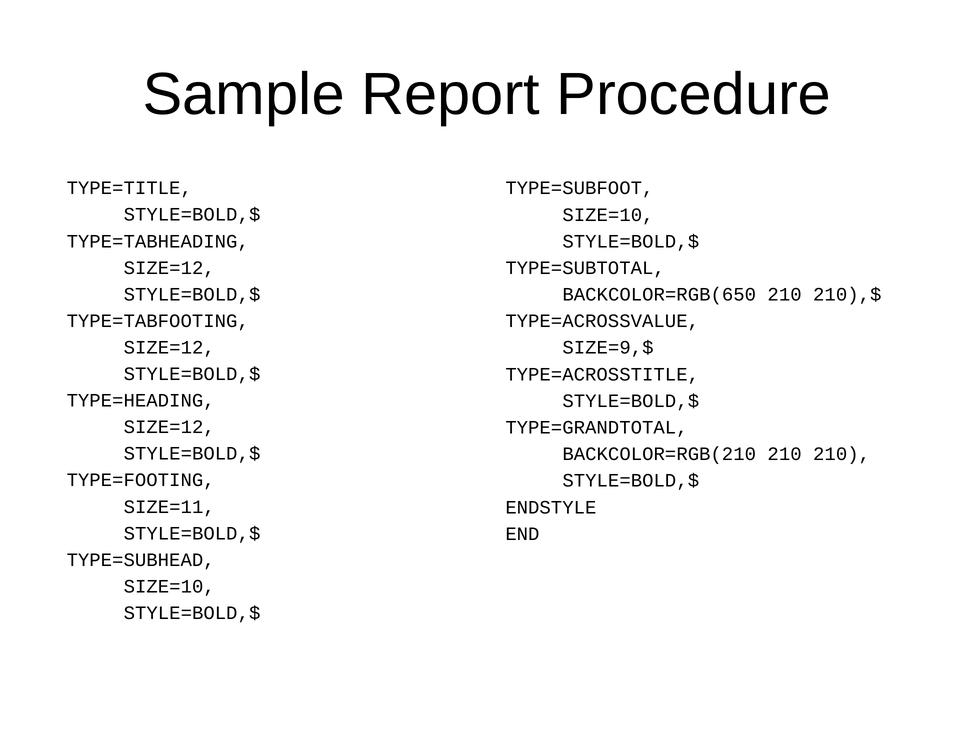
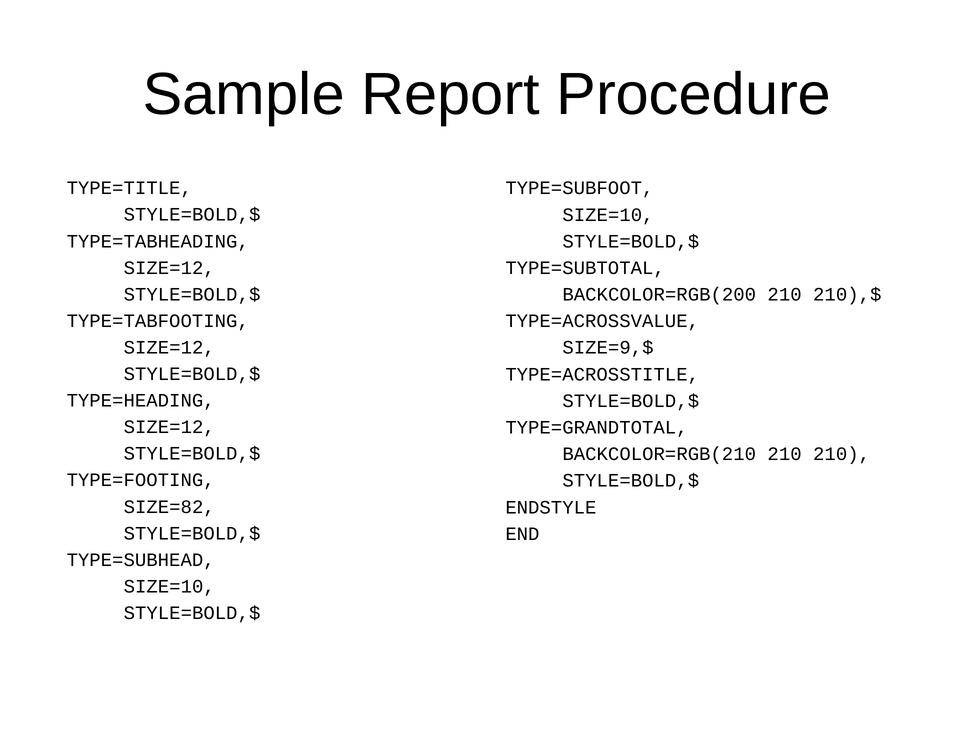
BACKCOLOR=RGB(650: BACKCOLOR=RGB(650 -> BACKCOLOR=RGB(200
SIZE=11: SIZE=11 -> SIZE=82
